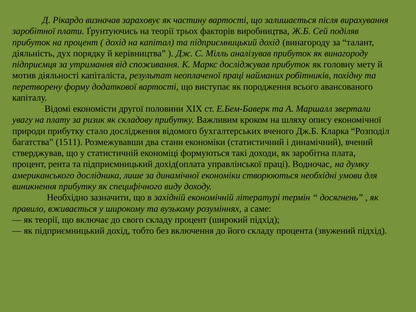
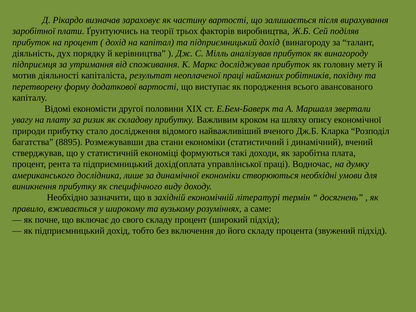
бухгалтерських: бухгалтерських -> найважливіший
1511: 1511 -> 8895
як теорії: теорії -> почне
